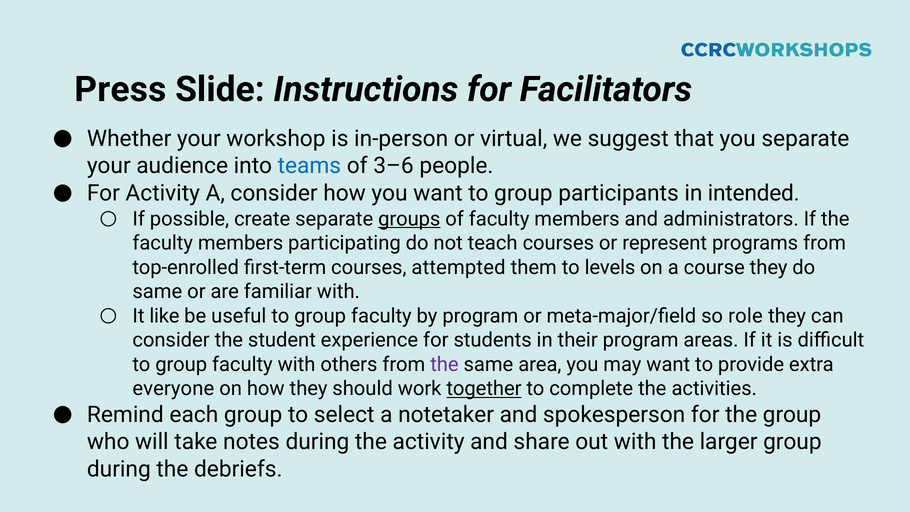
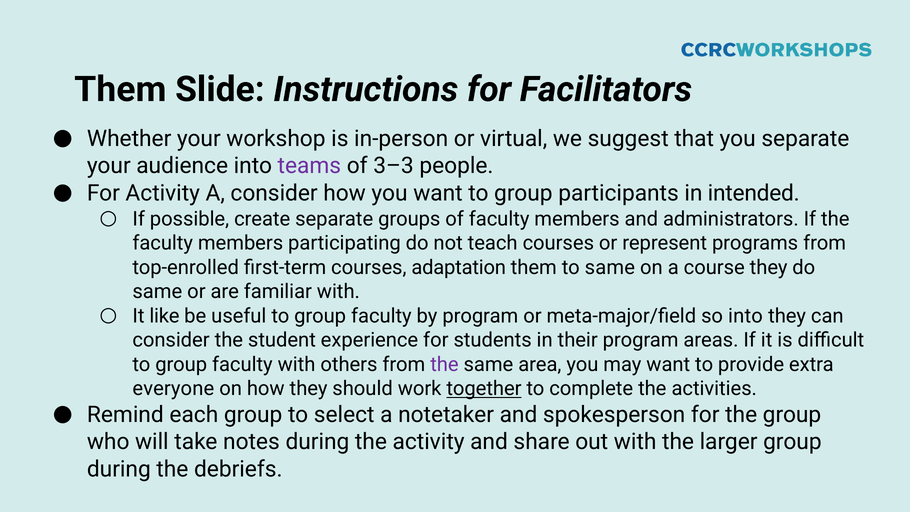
Press at (120, 89): Press -> Them
teams colour: blue -> purple
3–6: 3–6 -> 3–3
groups underline: present -> none
attempted: attempted -> adaptation
to levels: levels -> same
so role: role -> into
